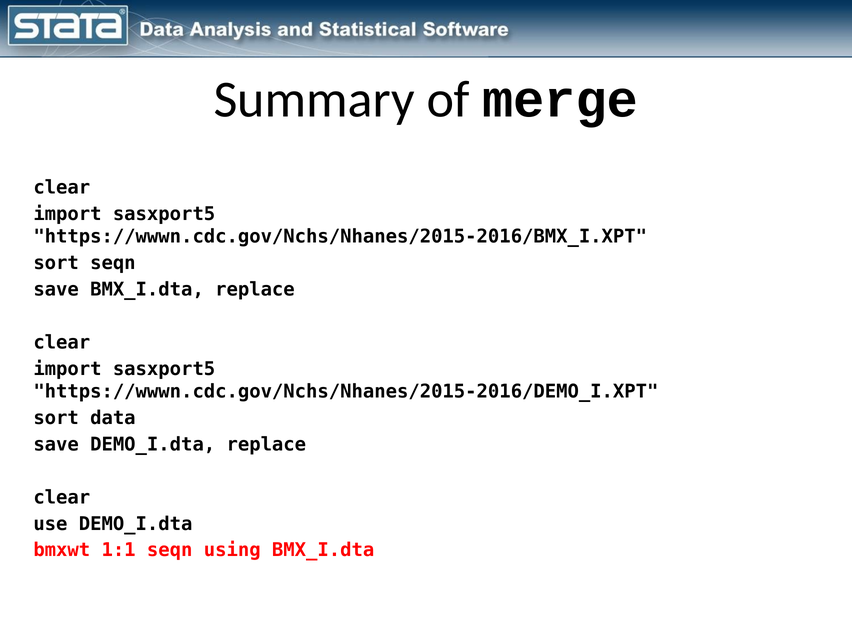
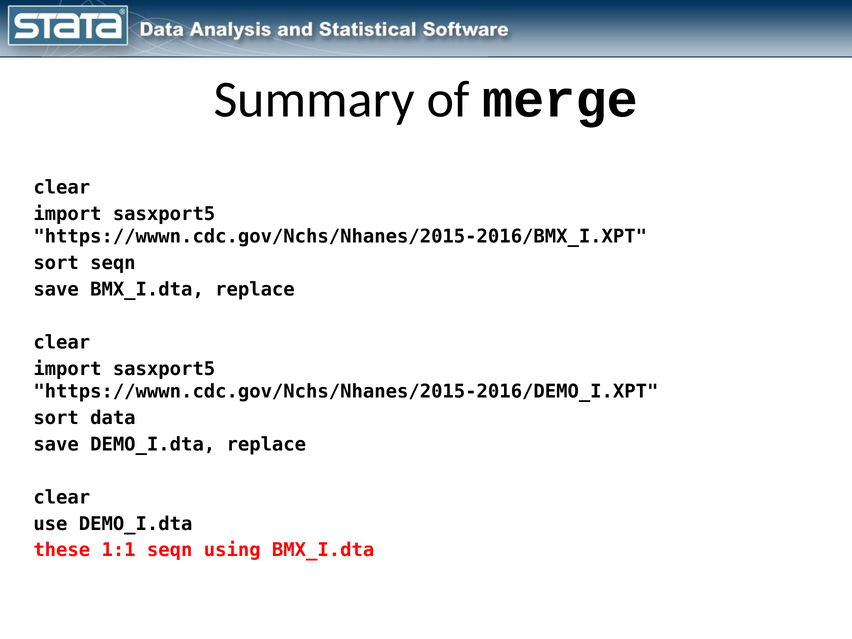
bmxwt: bmxwt -> these
